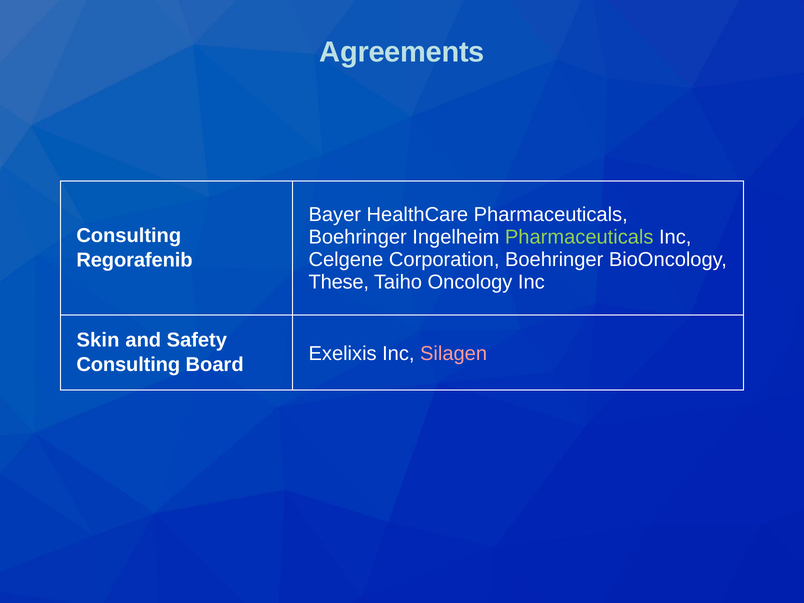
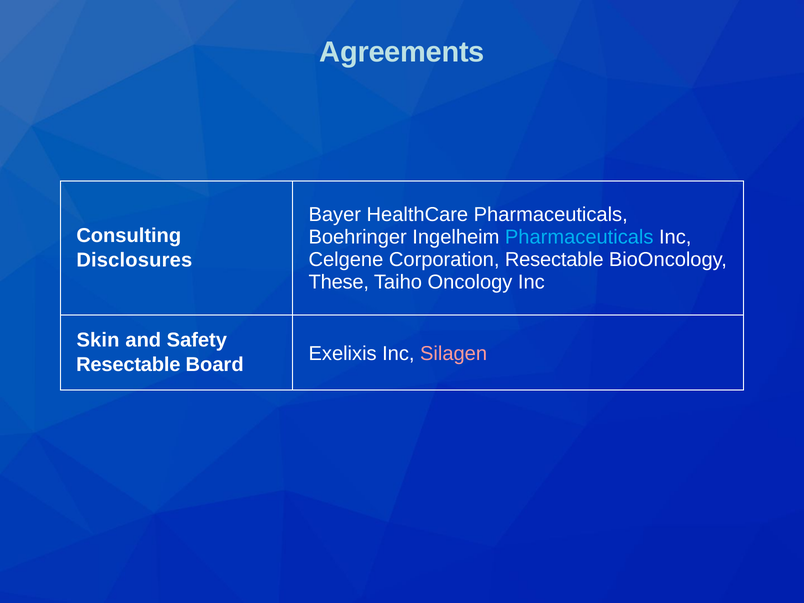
Pharmaceuticals at (579, 237) colour: light green -> light blue
Corporation Boehringer: Boehringer -> Resectable
Regorafenib: Regorafenib -> Disclosures
Consulting at (128, 365): Consulting -> Resectable
